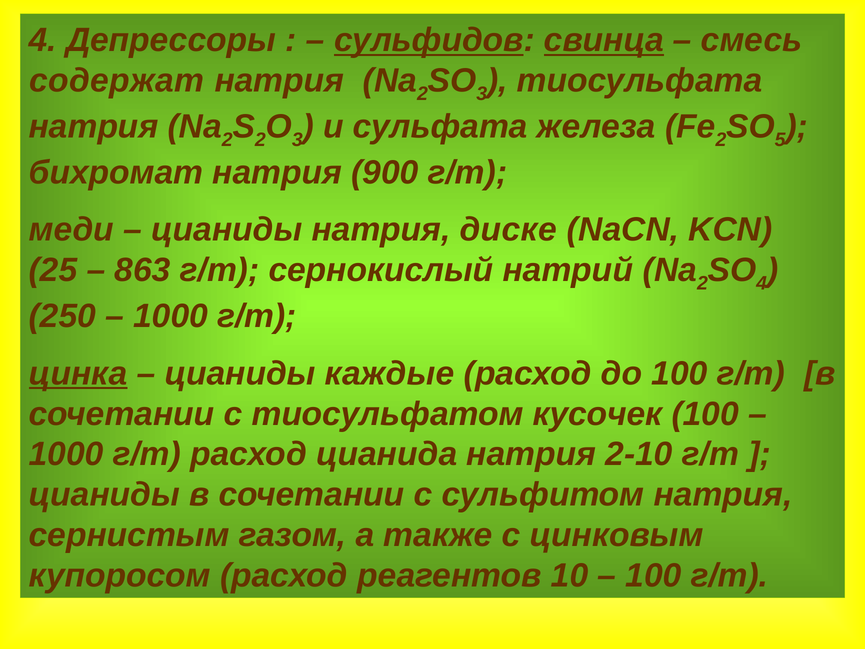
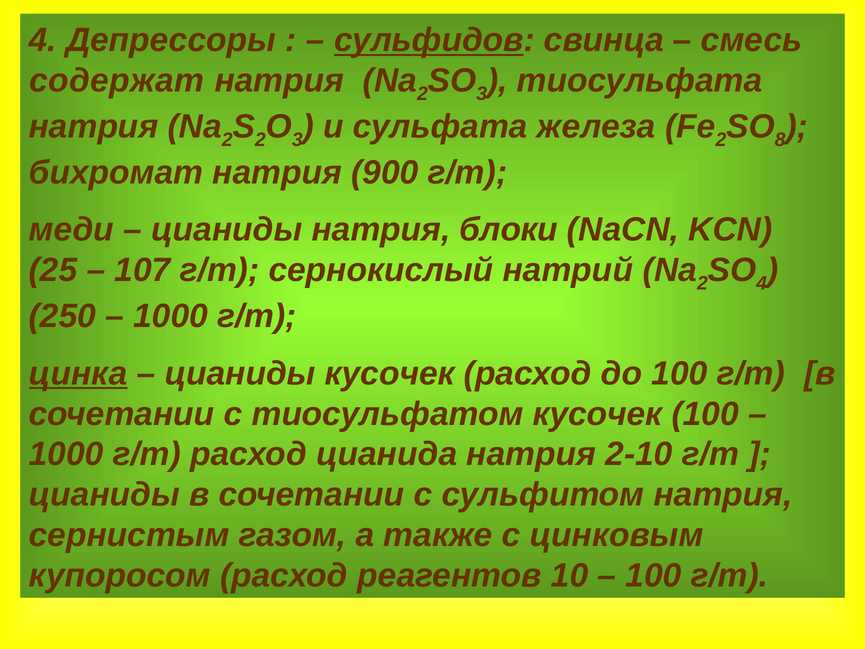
свинца underline: present -> none
5: 5 -> 8
диске: диске -> блоки
863: 863 -> 107
цианиды каждые: каждые -> кусочек
